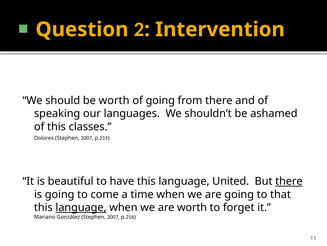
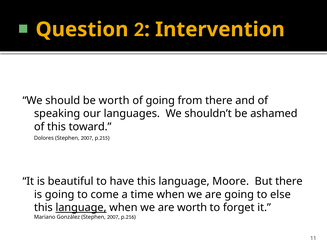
classes: classes -> toward
United: United -> Moore
there at (289, 181) underline: present -> none
that: that -> else
